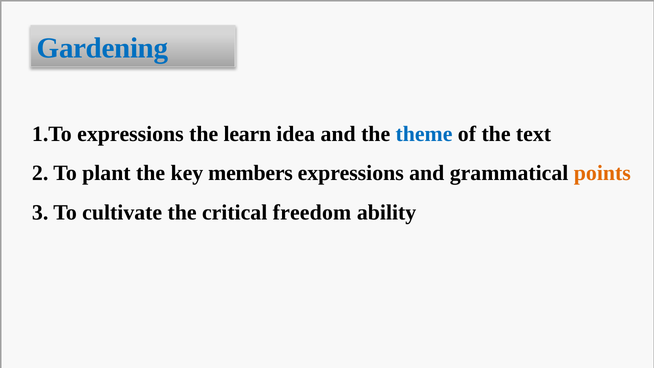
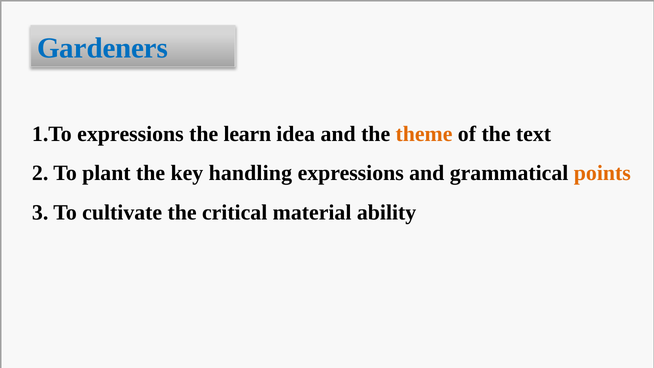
Gardening: Gardening -> Gardeners
theme colour: blue -> orange
members: members -> handling
freedom: freedom -> material
